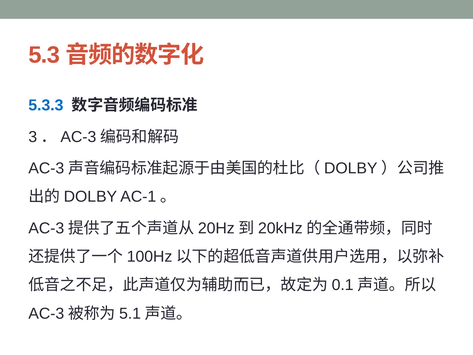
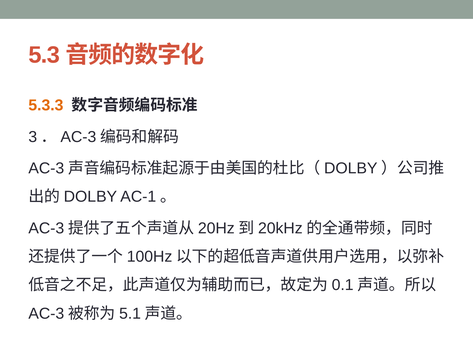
5.3.3 colour: blue -> orange
